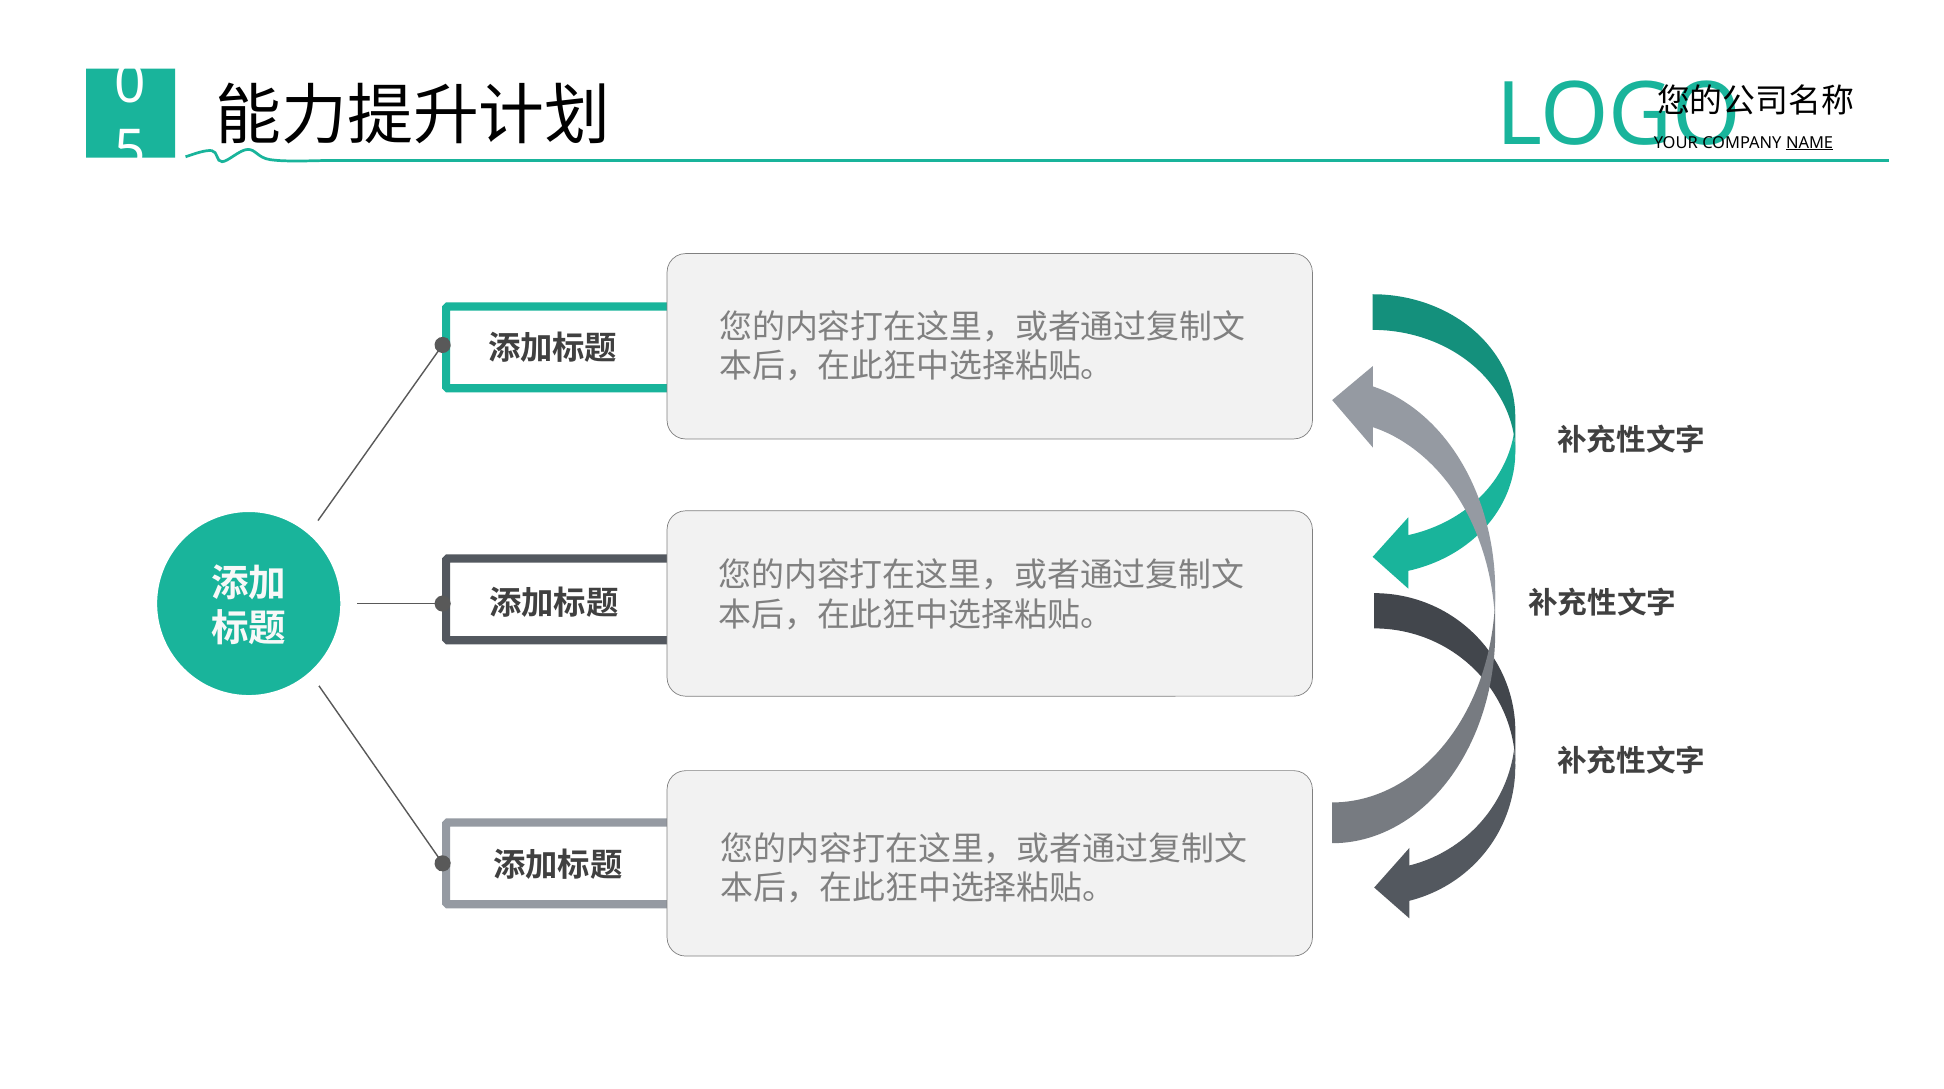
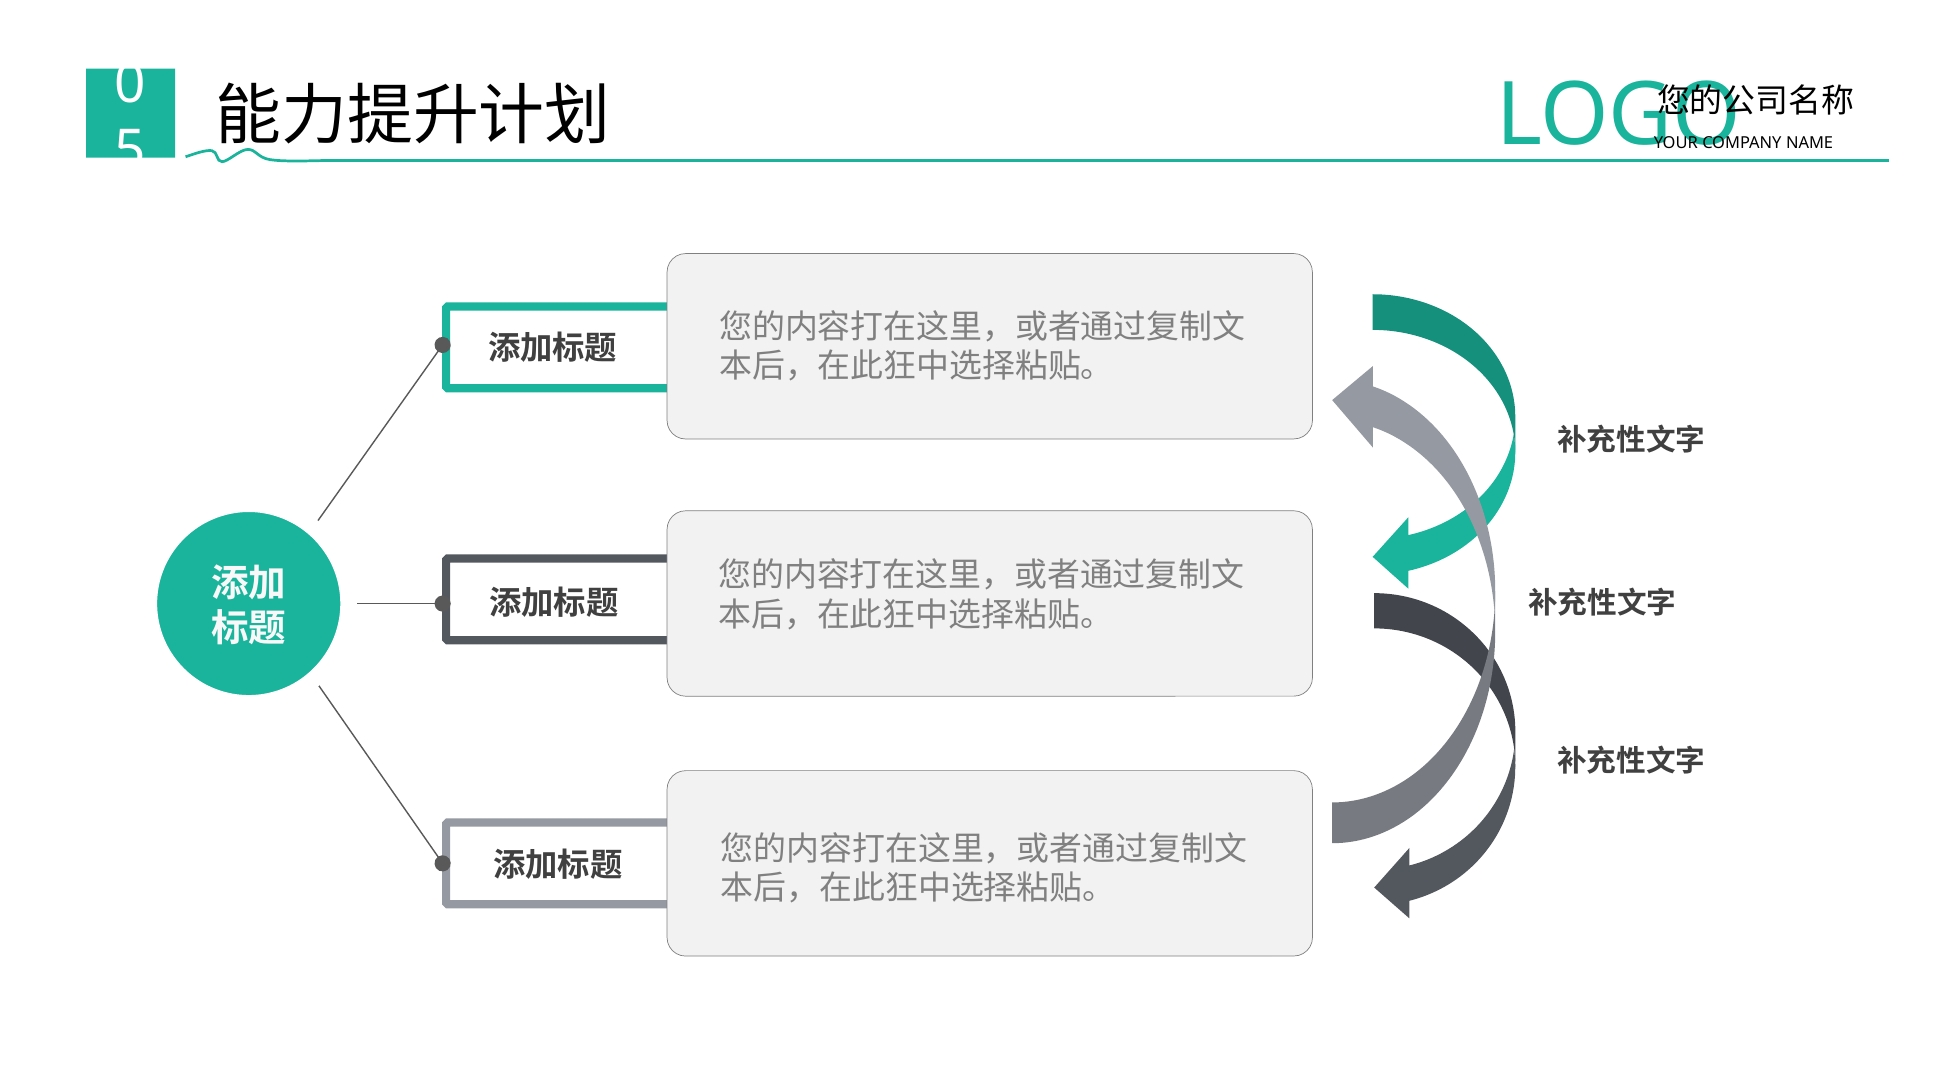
NAME underline: present -> none
